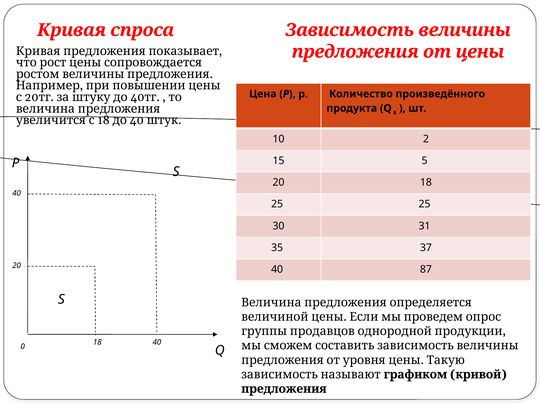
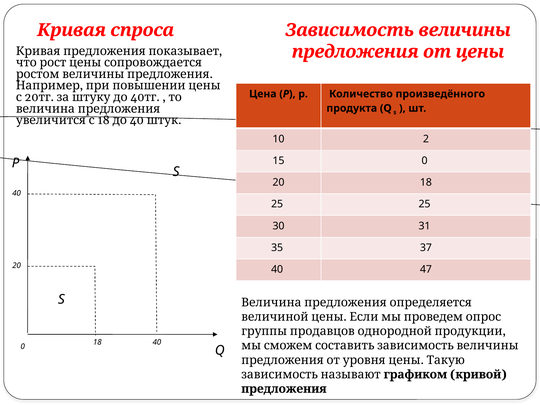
15 5: 5 -> 0
87: 87 -> 47
